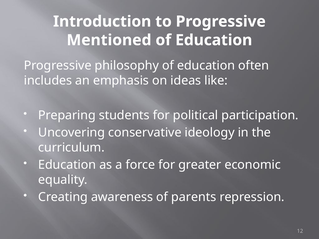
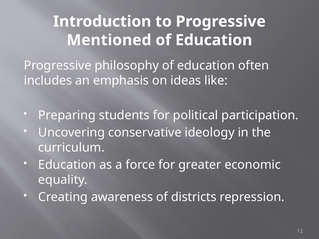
parents: parents -> districts
